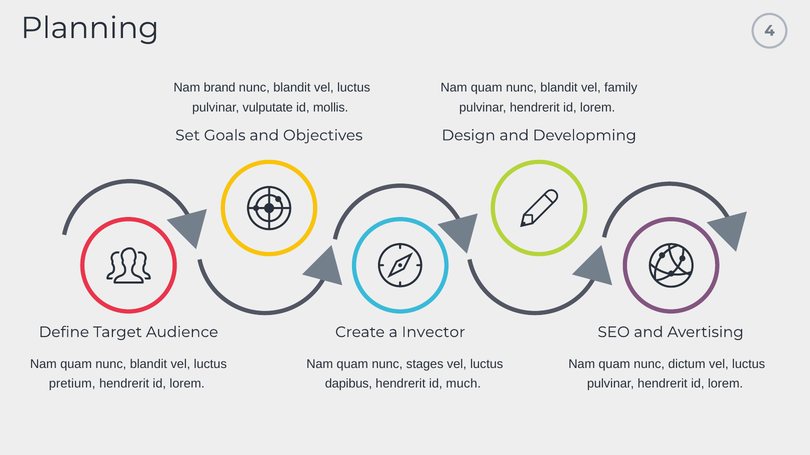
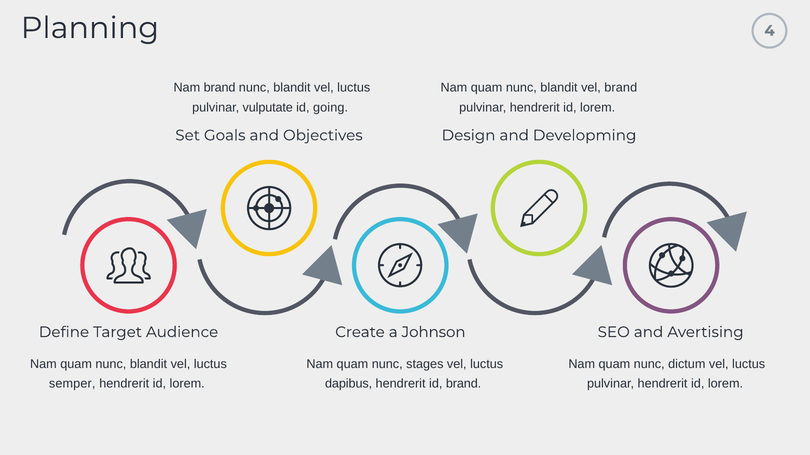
vel family: family -> brand
mollis: mollis -> going
Invector: Invector -> Johnson
pretium: pretium -> semper
id much: much -> brand
